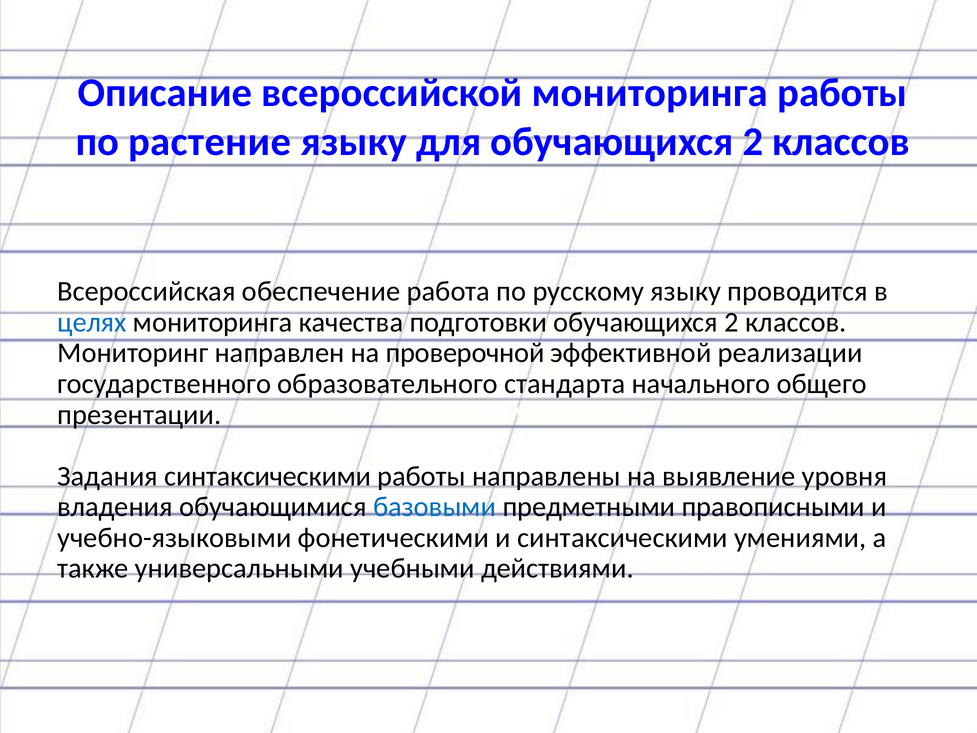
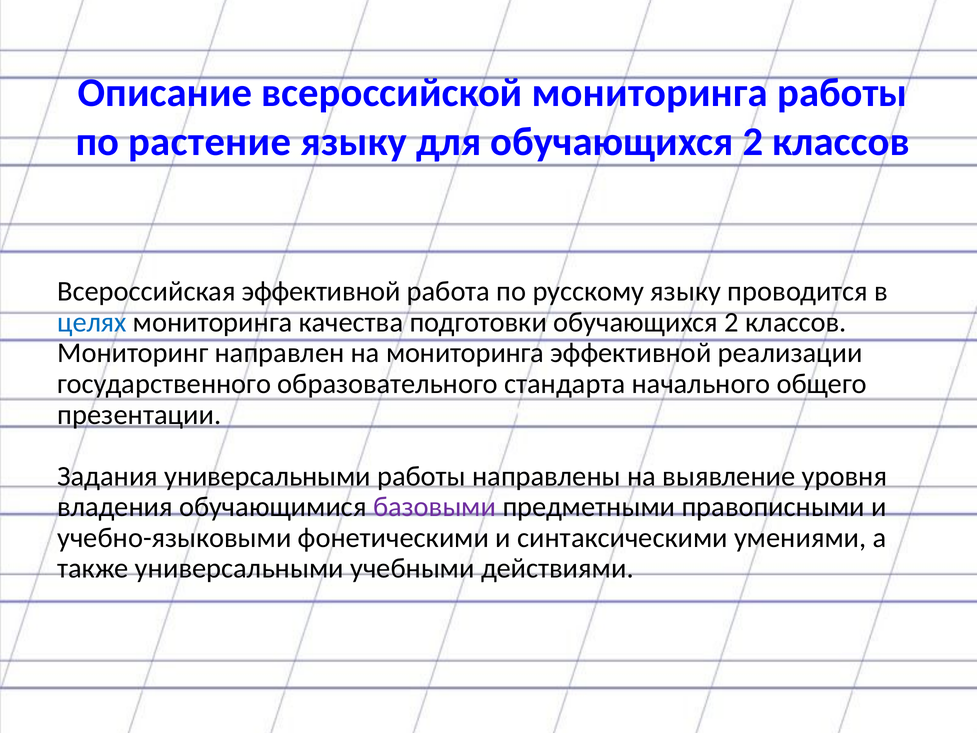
Всероссийская обеспечение: обеспечение -> эффективной
на проверочной: проверочной -> мониторинга
Задания синтаксическими: синтаксическими -> универсальными
базовыми colour: blue -> purple
